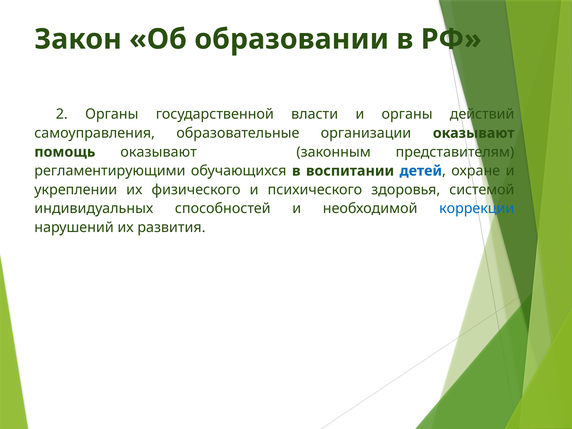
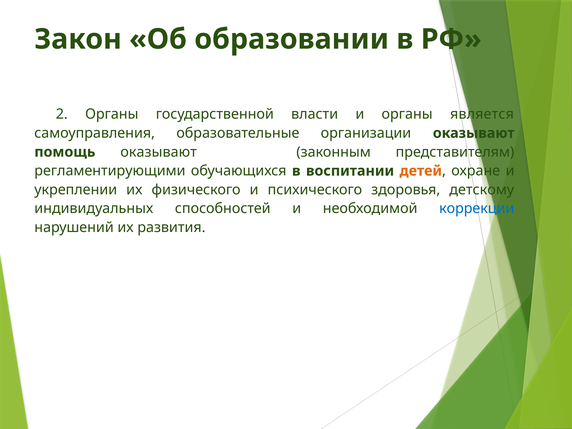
действий: действий -> является
детей colour: blue -> orange
системой: системой -> детскому
